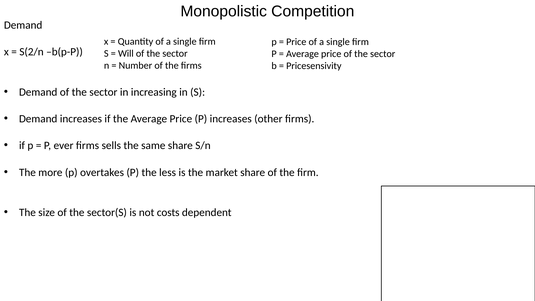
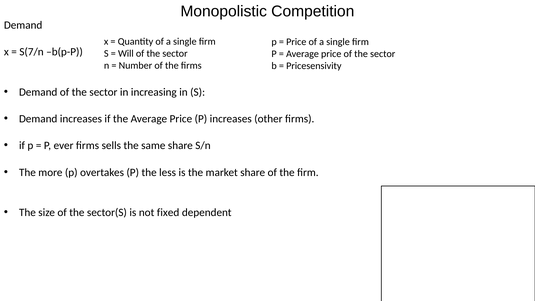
S(2/n: S(2/n -> S(7/n
costs: costs -> fixed
